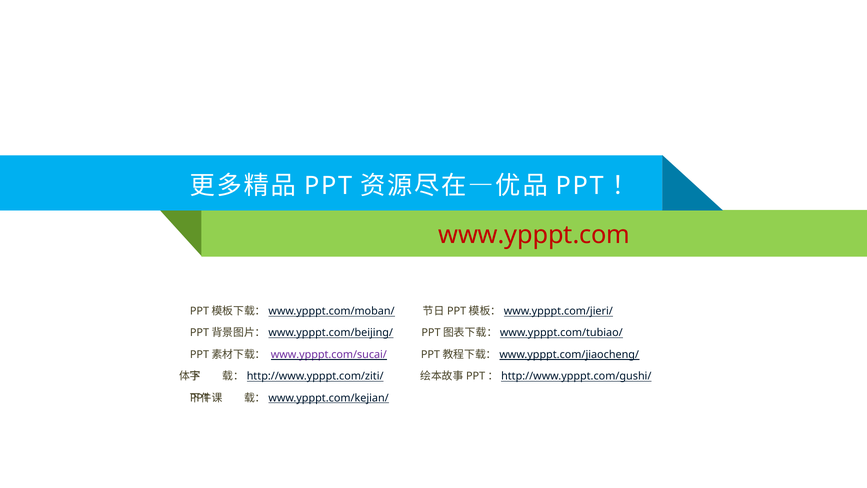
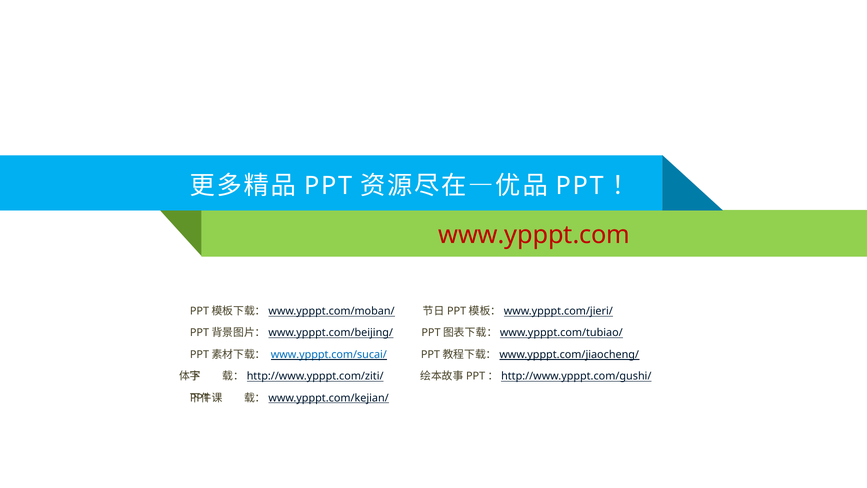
www.ypppt.com/sucai/ colour: purple -> blue
